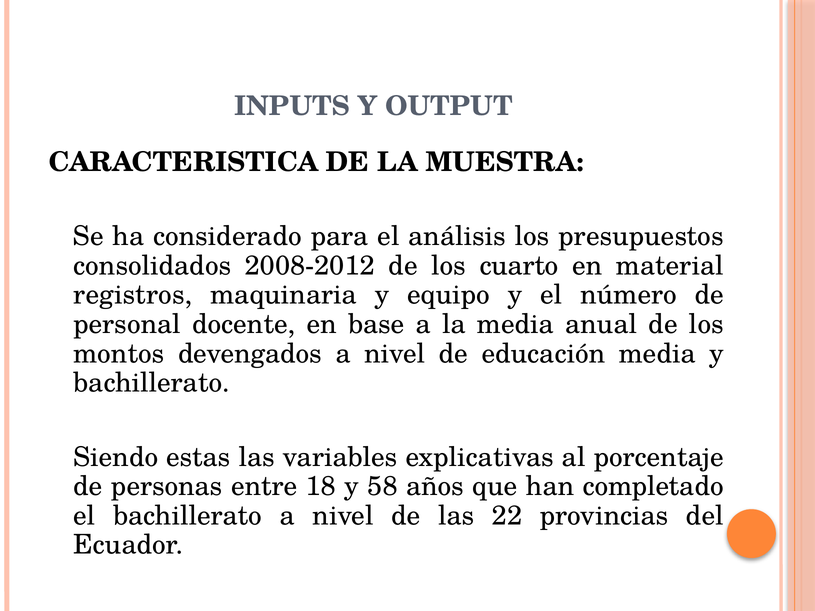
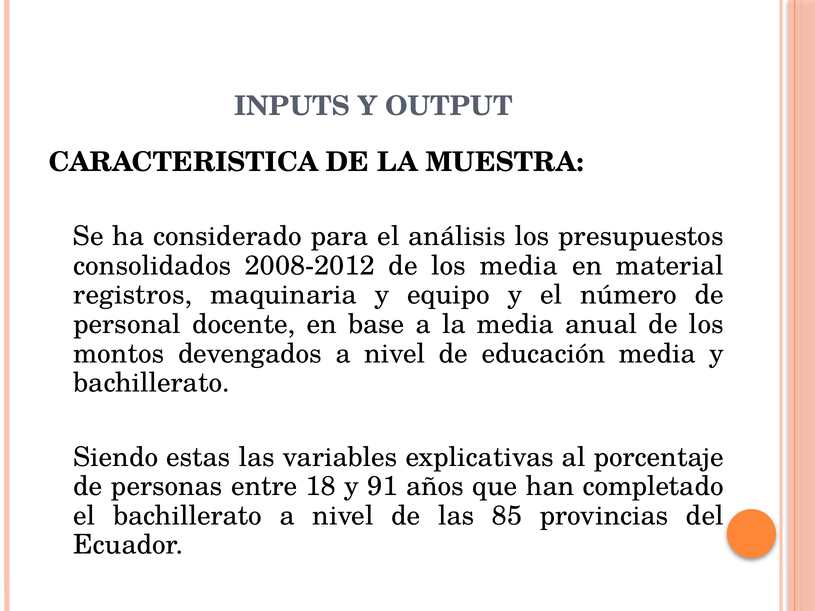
los cuarto: cuarto -> media
58: 58 -> 91
22: 22 -> 85
